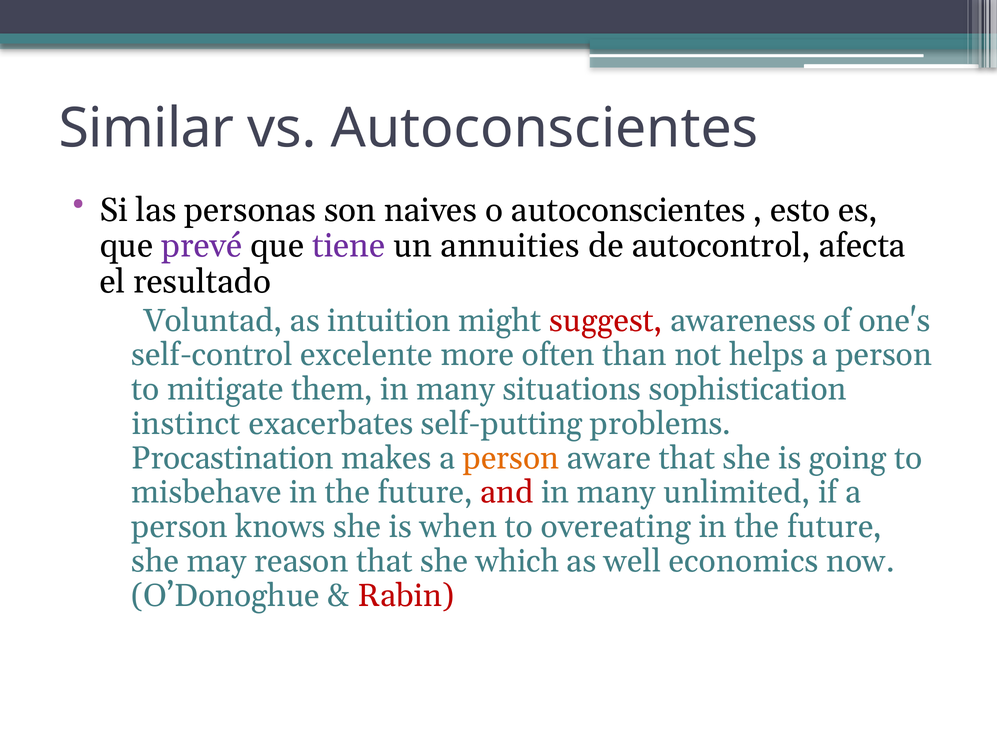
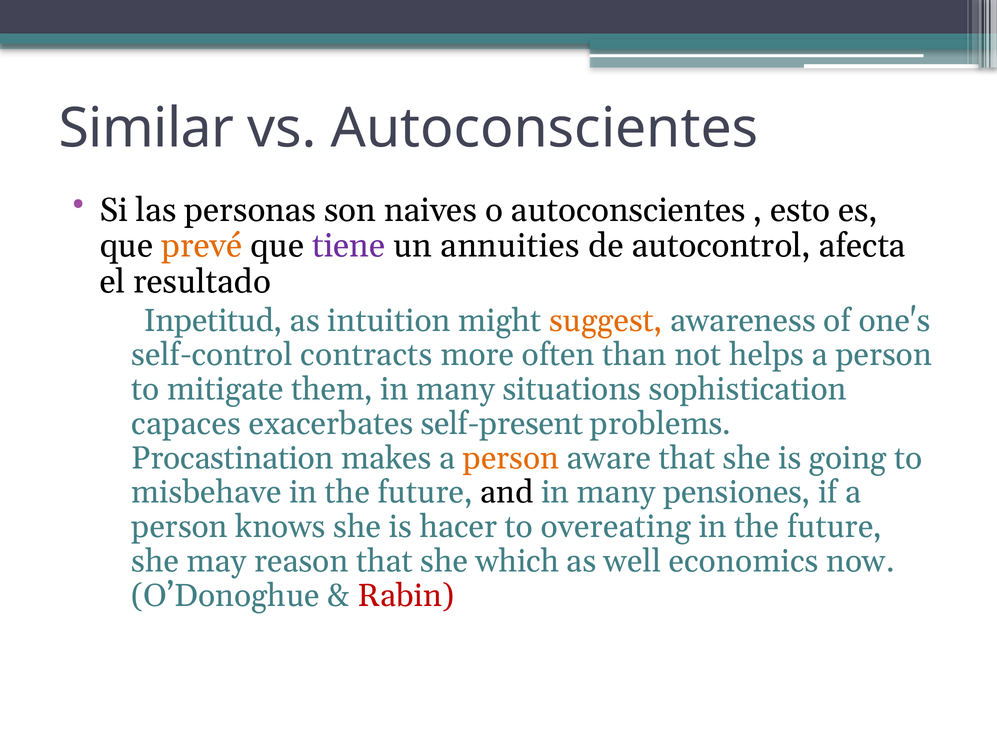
prevé colour: purple -> orange
Voluntad: Voluntad -> Inpetitud
suggest colour: red -> orange
excelente: excelente -> contracts
instinct: instinct -> capaces
self-putting: self-putting -> self-present
and colour: red -> black
unlimited: unlimited -> pensiones
when: when -> hacer
